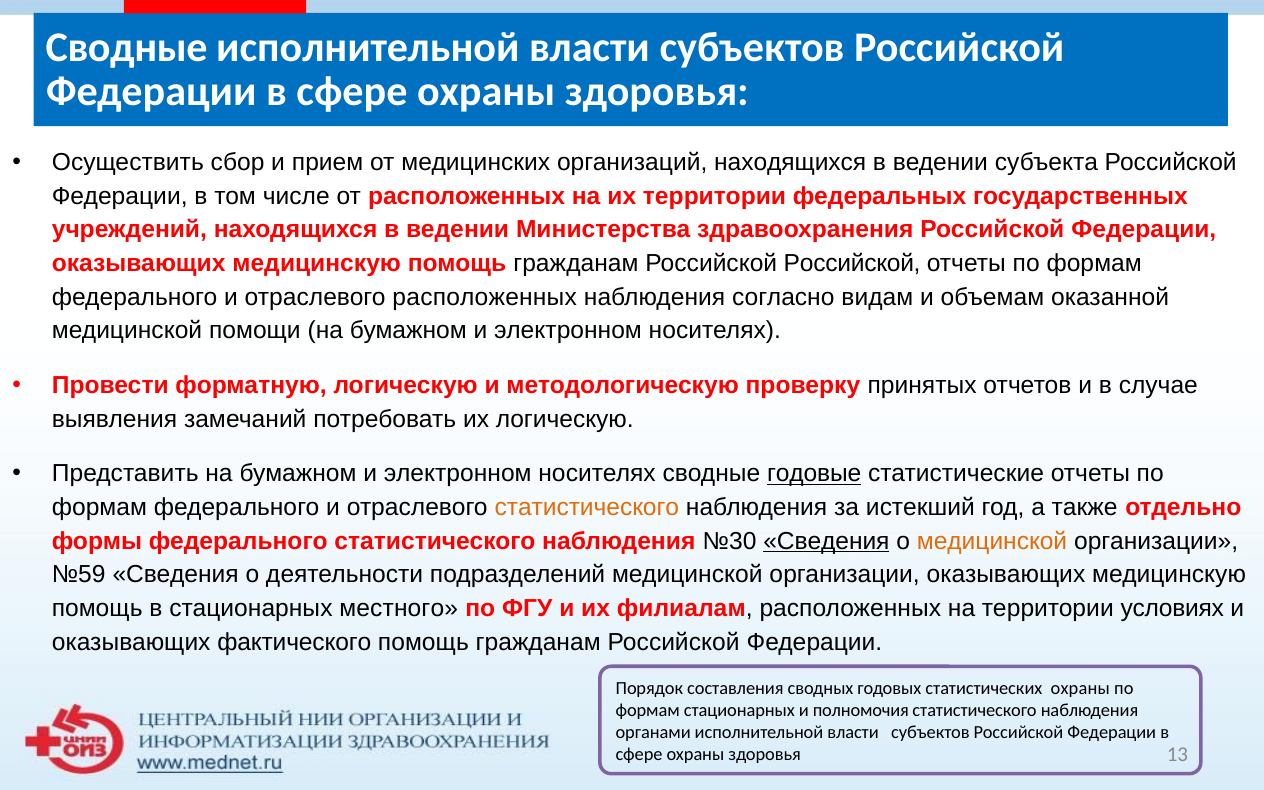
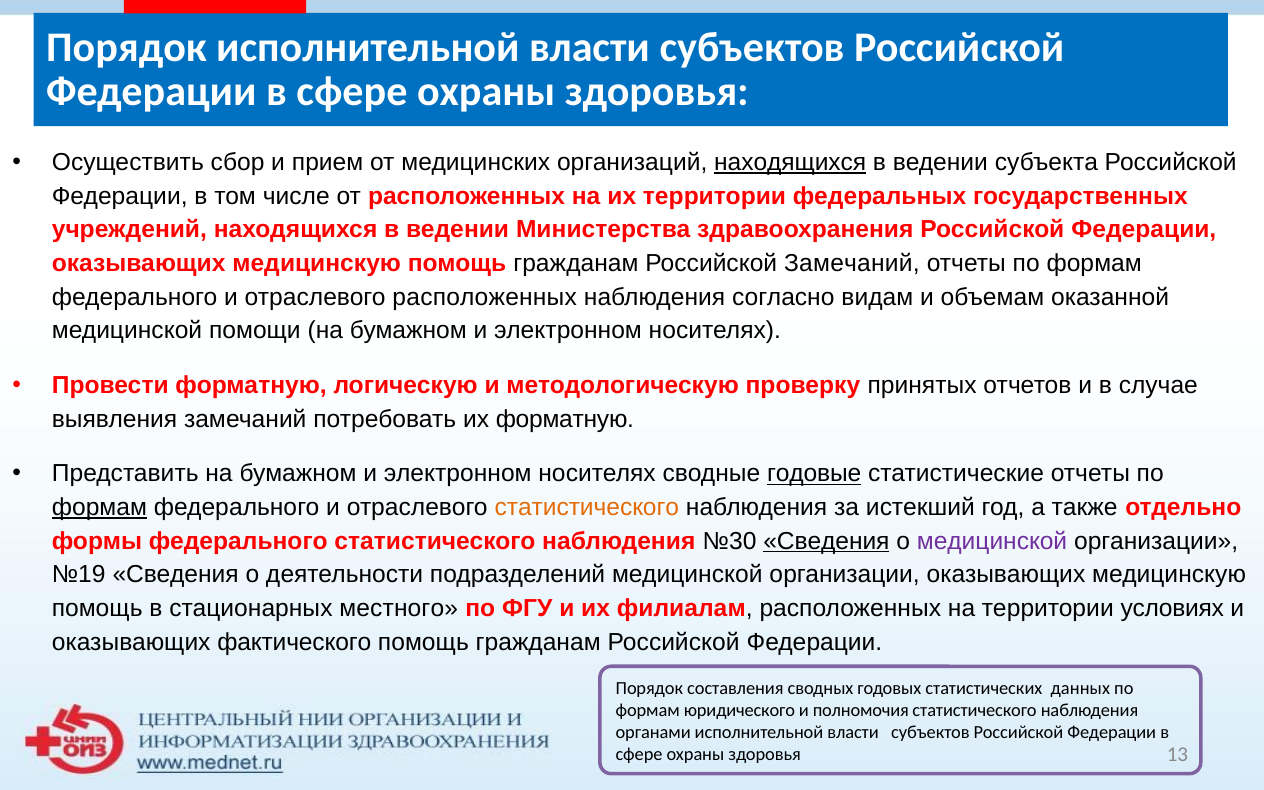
Сводные at (127, 47): Сводные -> Порядок
находящихся at (790, 163) underline: none -> present
Российской Российской: Российской -> Замечаний
их логическую: логическую -> форматную
формам at (99, 507) underline: none -> present
медицинской at (992, 541) colour: orange -> purple
№59: №59 -> №19
статистических охраны: охраны -> данных
формам стационарных: стационарных -> юридического
